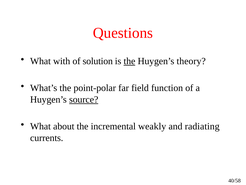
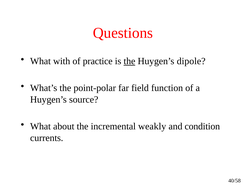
solution: solution -> practice
theory: theory -> dipole
source underline: present -> none
radiating: radiating -> condition
